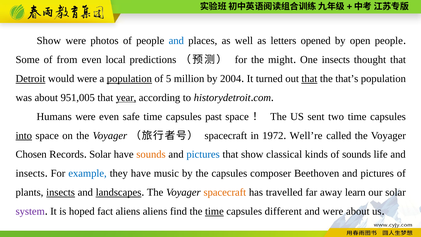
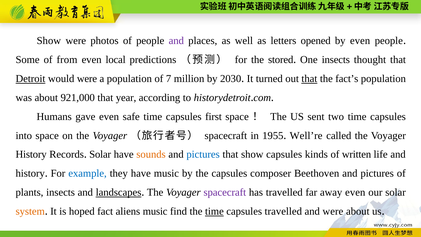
and at (176, 41) colour: blue -> purple
by open: open -> even
might: might -> stored
population at (129, 79) underline: present -> none
5: 5 -> 7
2004: 2004 -> 2030
that’s: that’s -> fact’s
951,005: 951,005 -> 921,000
year underline: present -> none
Humans were: were -> gave
past: past -> first
into underline: present -> none
1972: 1972 -> 1955
Chosen at (31, 154): Chosen -> History
show classical: classical -> capsules
of sounds: sounds -> written
insects at (30, 173): insects -> history
insects at (61, 192) underline: present -> none
spacecraft at (225, 192) colour: orange -> purple
away learn: learn -> even
system colour: purple -> orange
aliens aliens: aliens -> music
capsules different: different -> travelled
